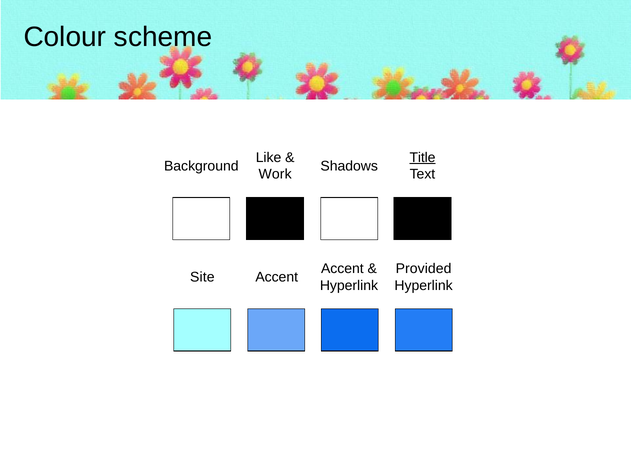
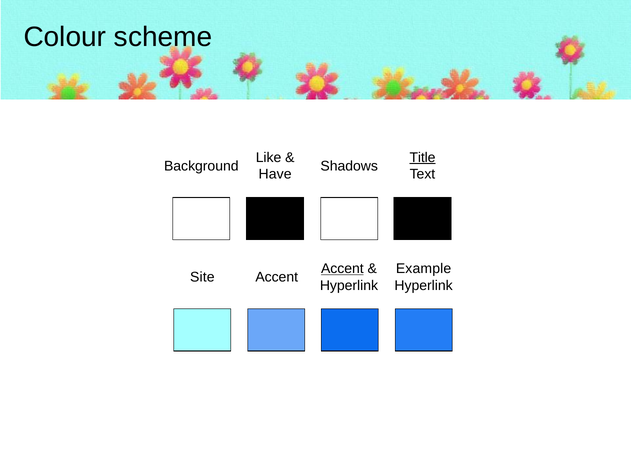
Work: Work -> Have
Provided: Provided -> Example
Accent at (342, 269) underline: none -> present
